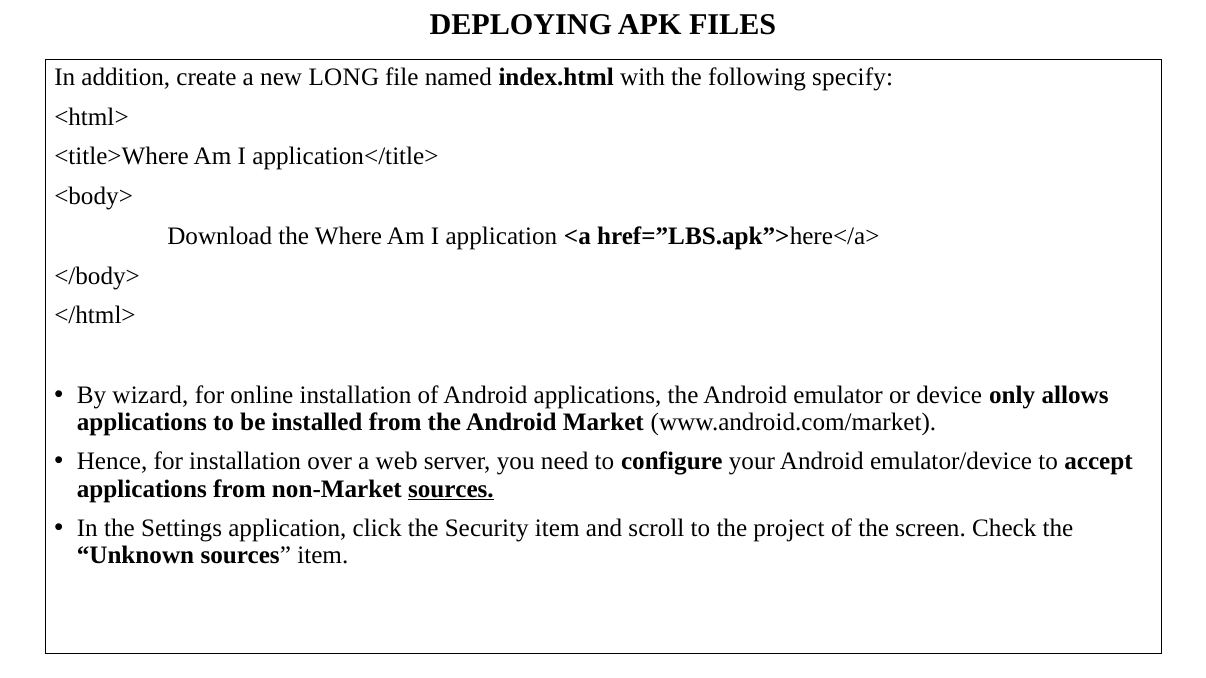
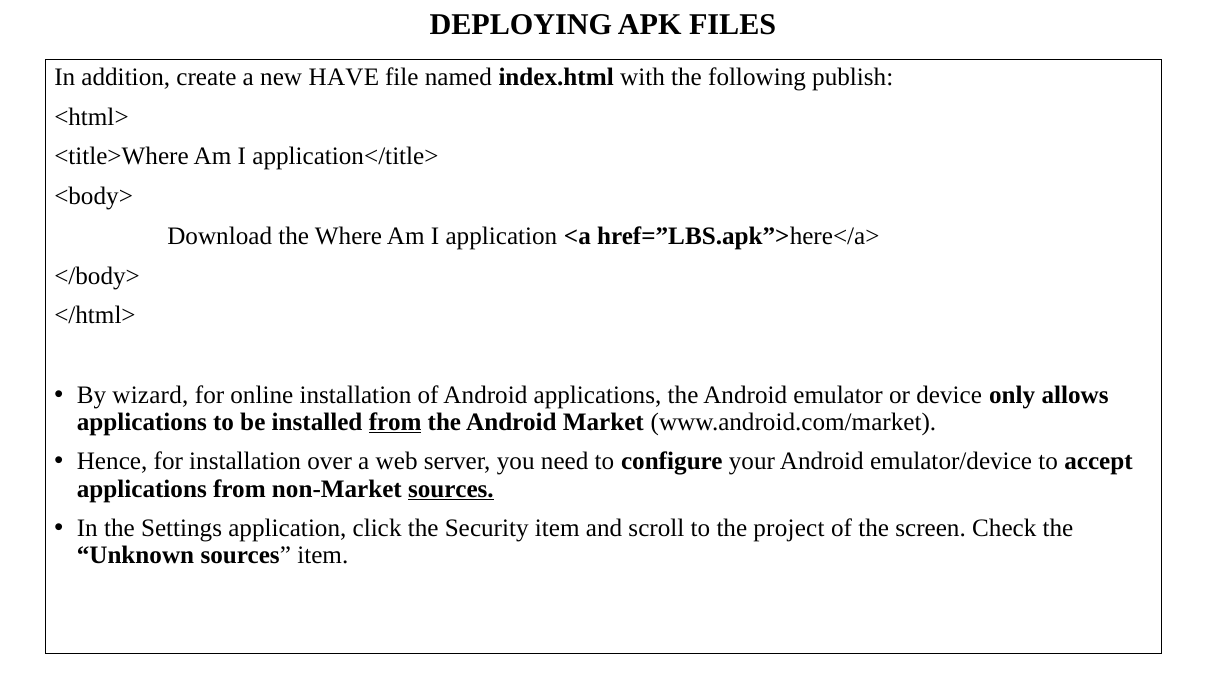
LONG: LONG -> HAVE
specify: specify -> publish
from at (395, 422) underline: none -> present
